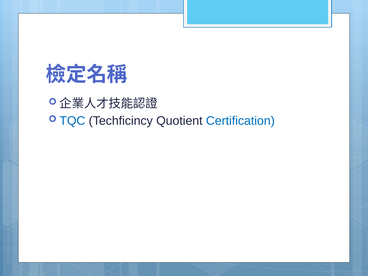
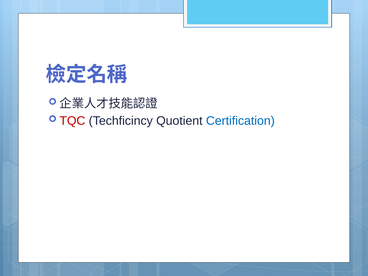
TQC colour: blue -> red
